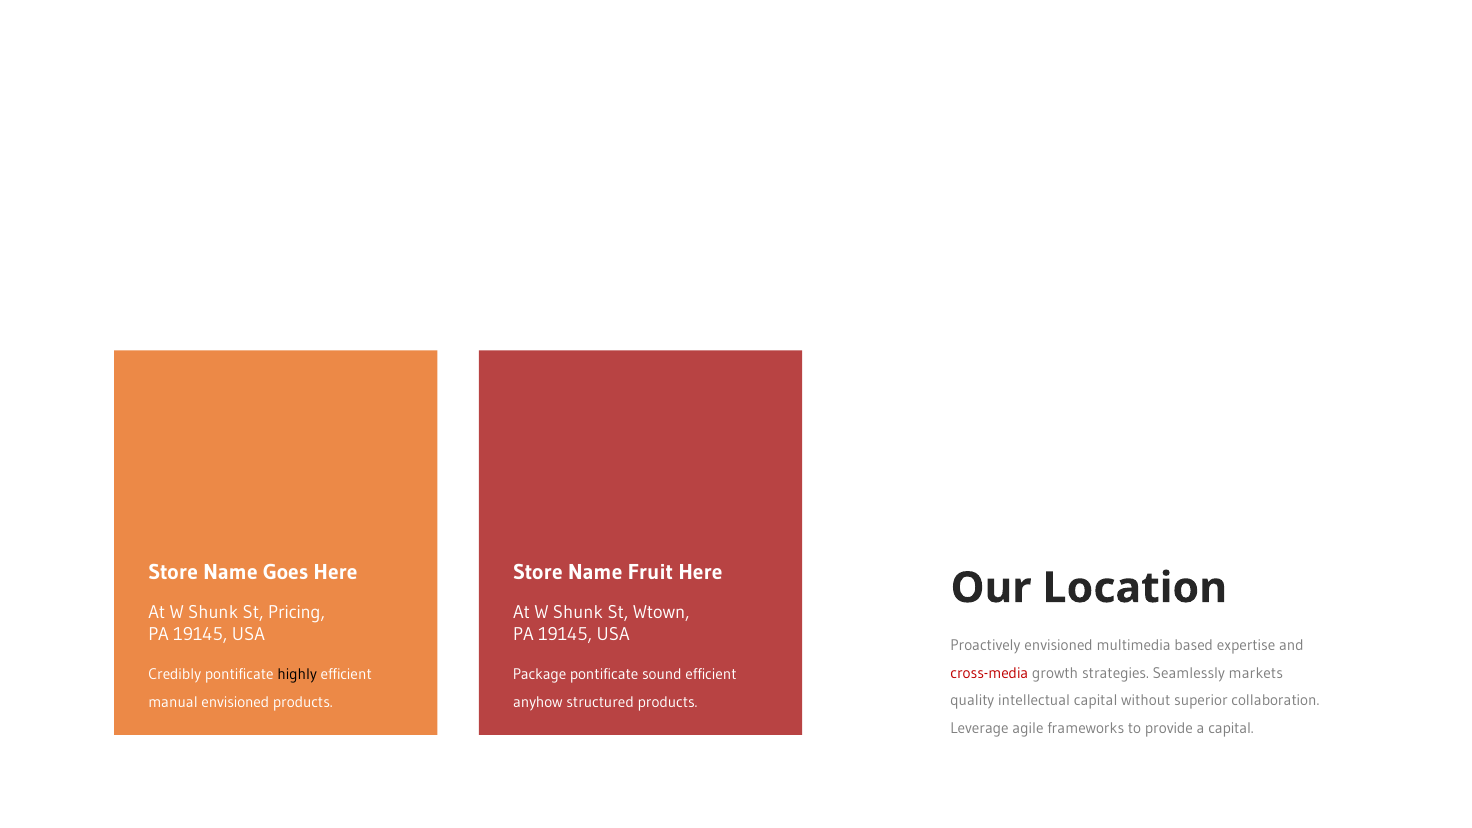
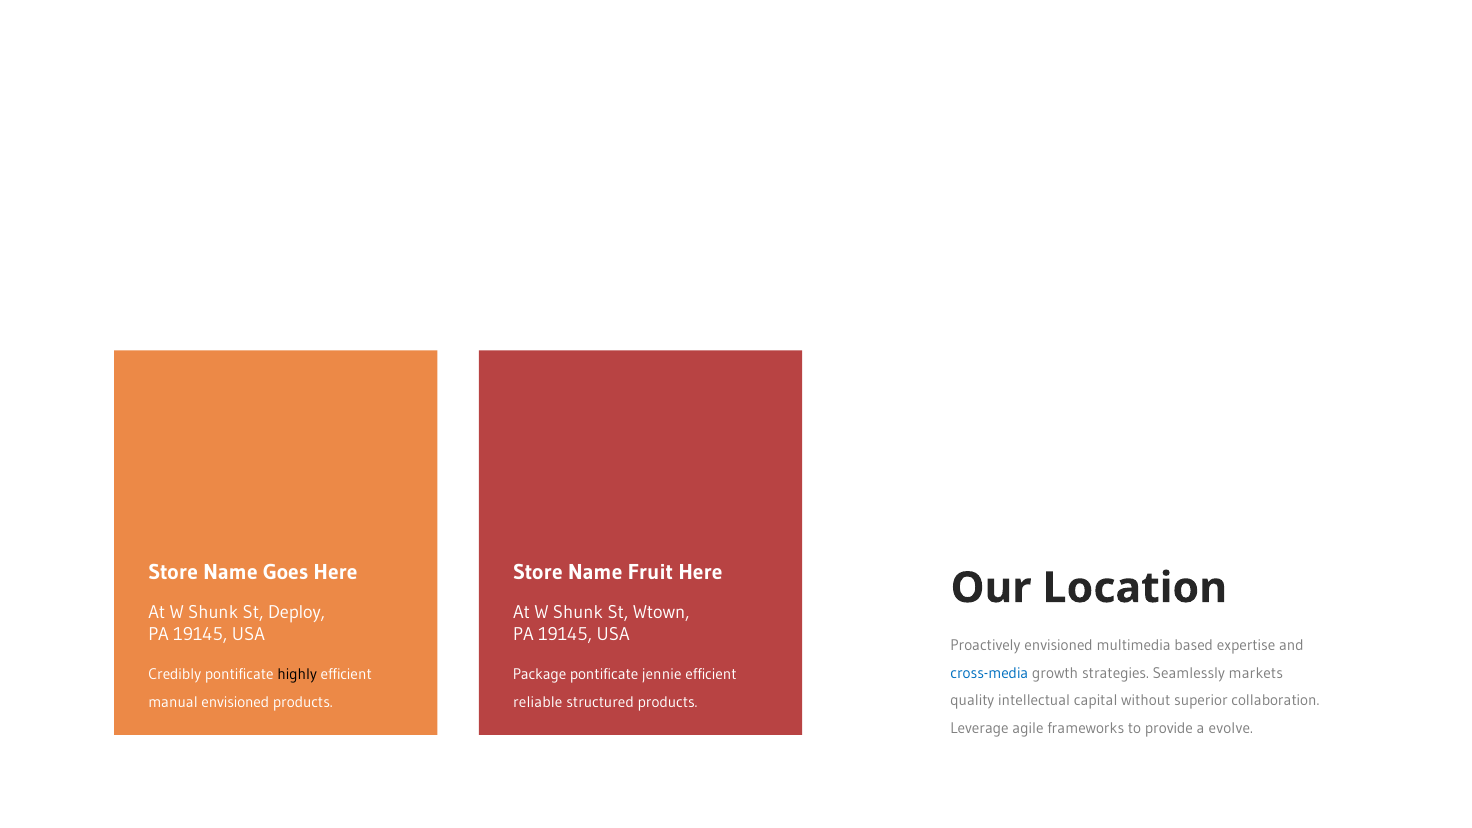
Pricing: Pricing -> Deploy
cross-media colour: red -> blue
sound: sound -> jennie
anyhow: anyhow -> reliable
a capital: capital -> evolve
